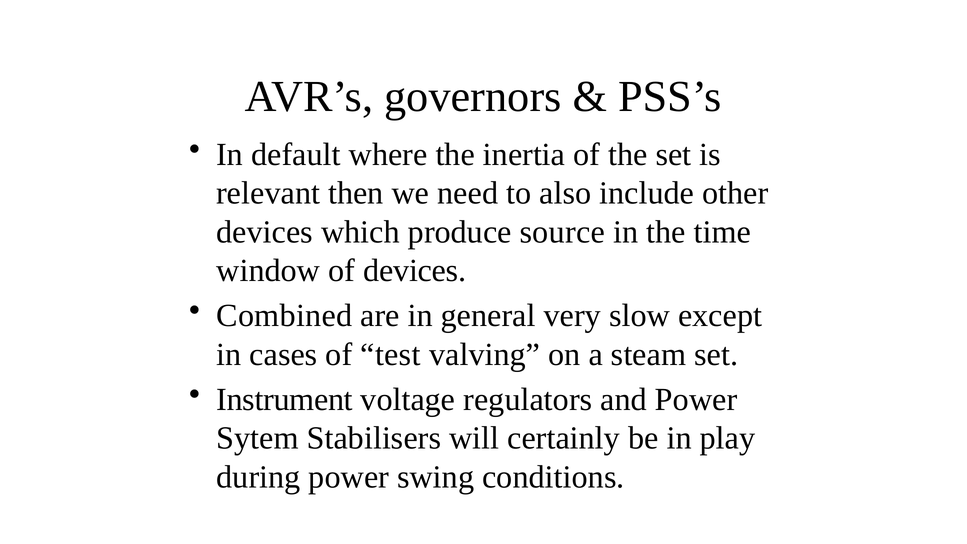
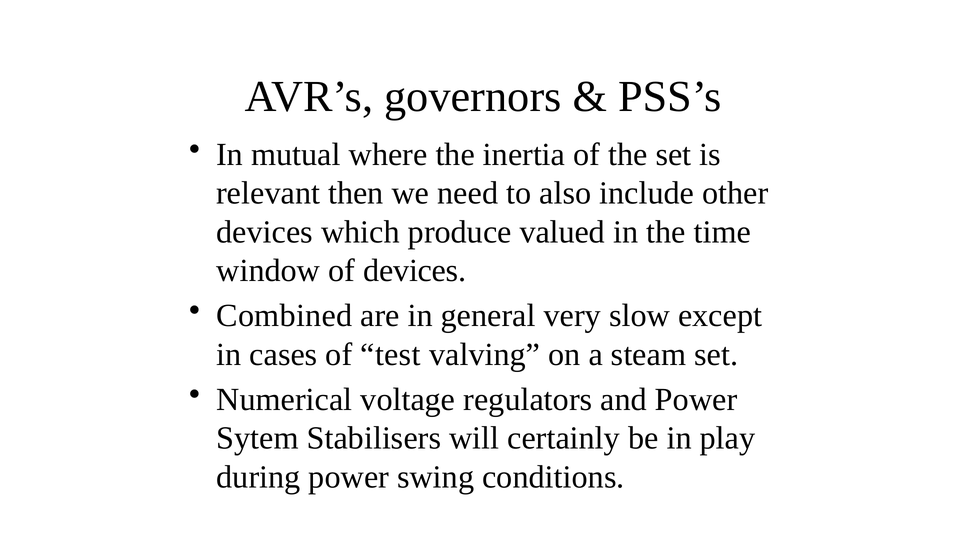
default: default -> mutual
source: source -> valued
Instrument: Instrument -> Numerical
